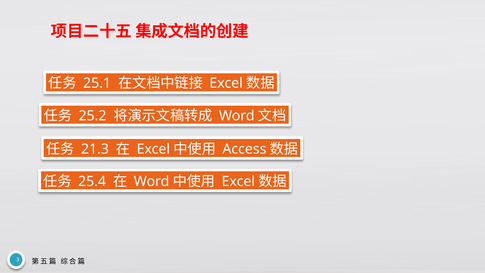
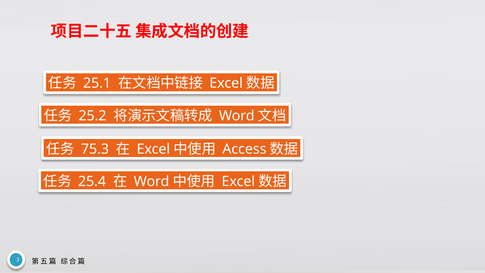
21.3: 21.3 -> 75.3
